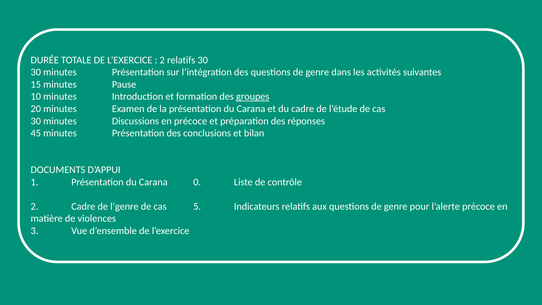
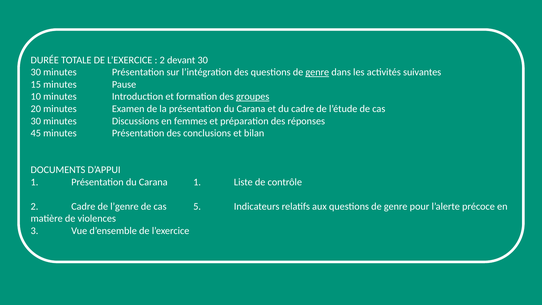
2 relatifs: relatifs -> devant
genre at (317, 72) underline: none -> present
en précoce: précoce -> femmes
Carana 0: 0 -> 1
